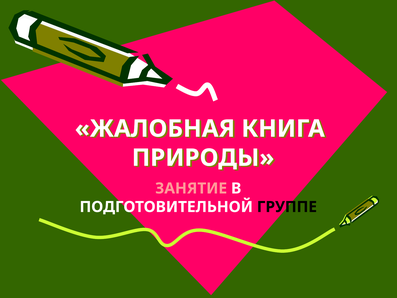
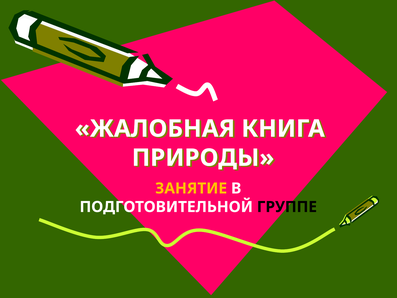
ЗАНЯТИЕ colour: pink -> yellow
